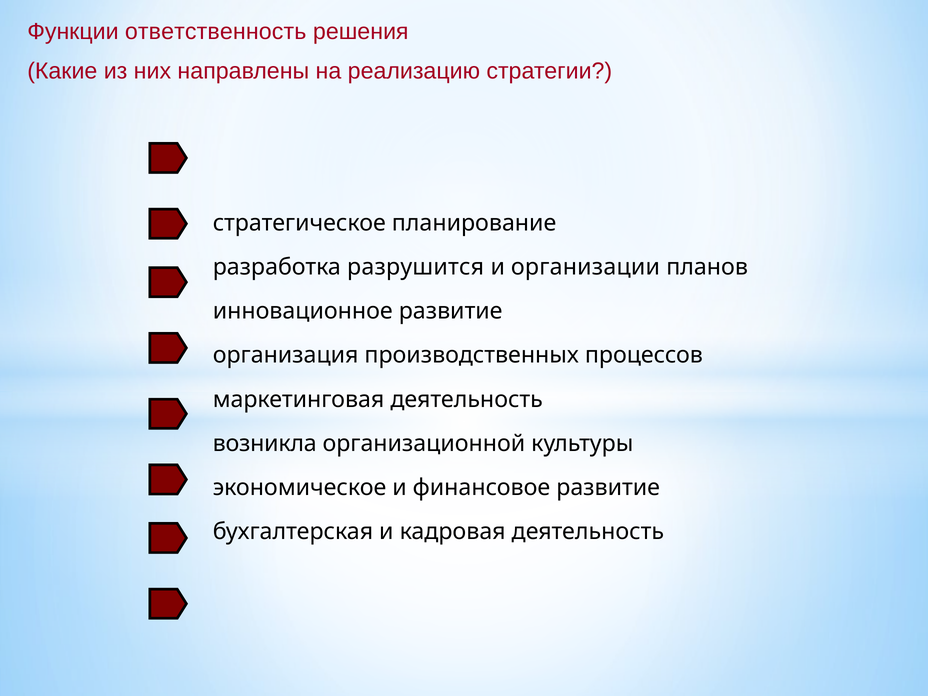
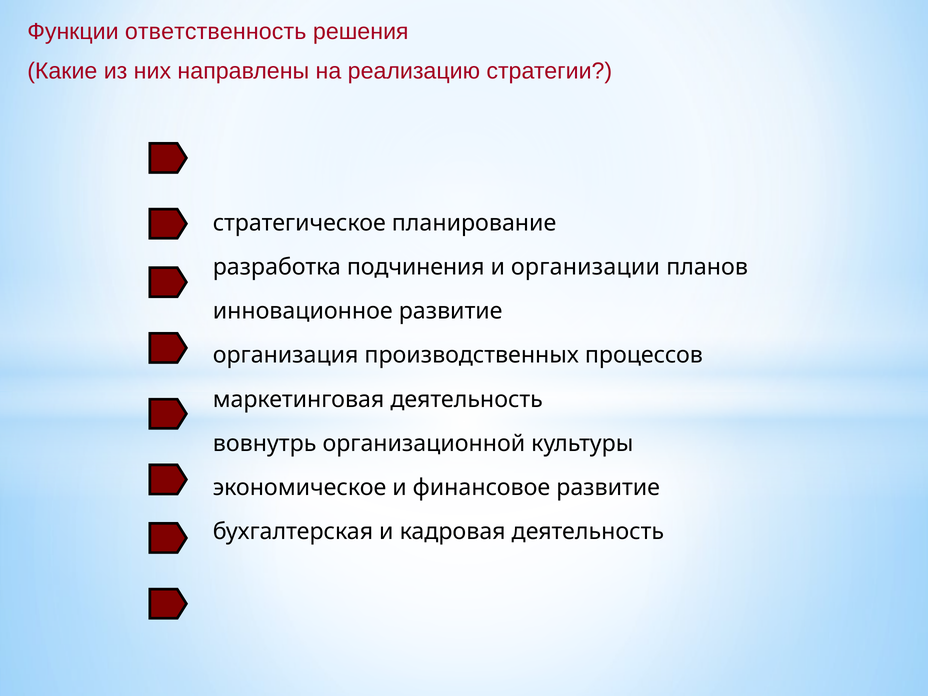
разрушится: разрушится -> подчинения
возникла: возникла -> вовнутрь
